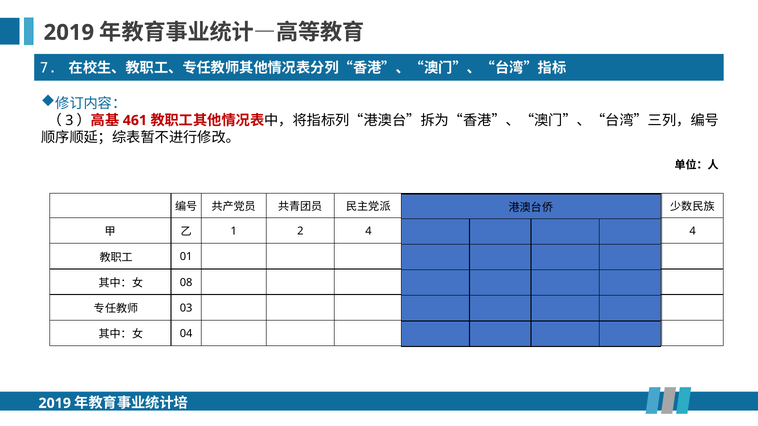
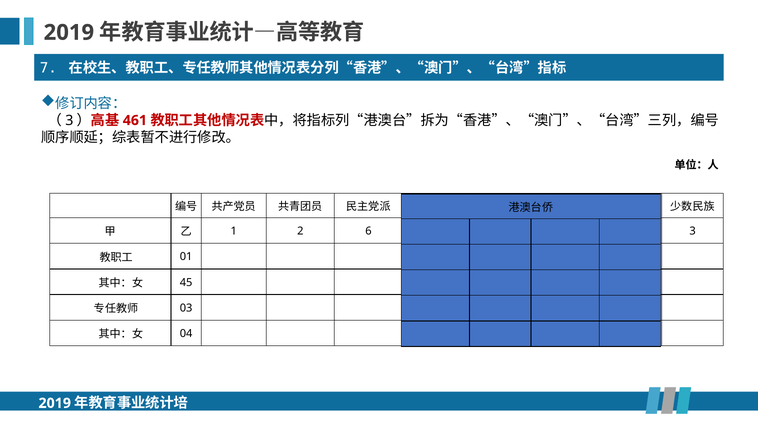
2 4: 4 -> 6
4 at (693, 231): 4 -> 3
08: 08 -> 45
